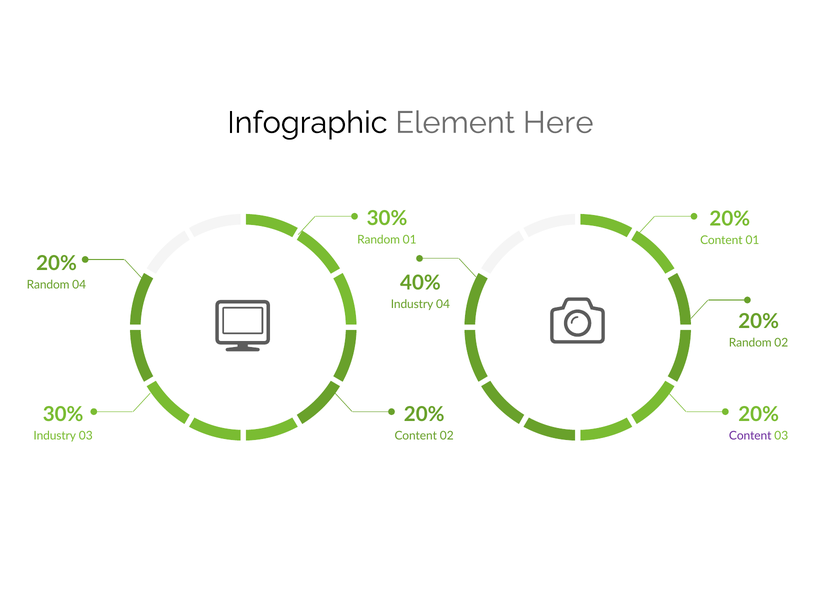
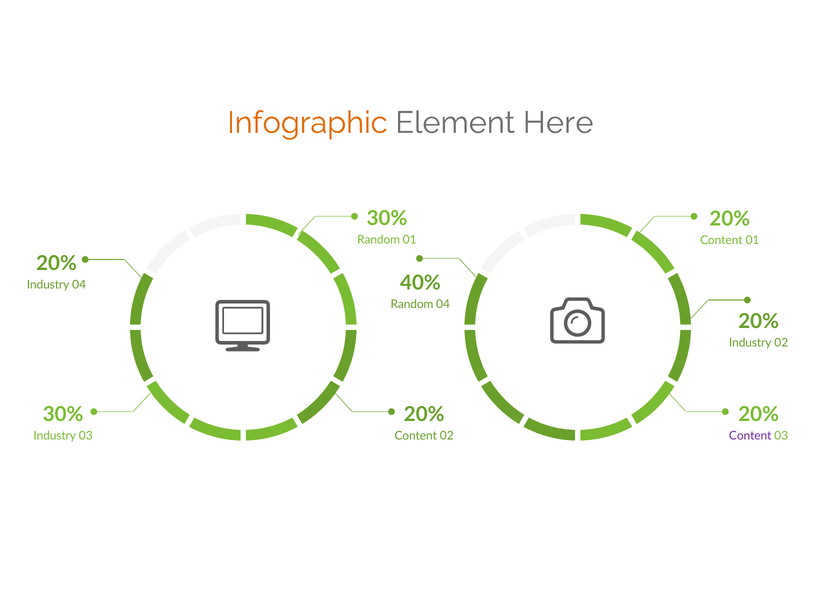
Infographic colour: black -> orange
Random at (48, 285): Random -> Industry
Industry at (412, 304): Industry -> Random
Random at (750, 343): Random -> Industry
